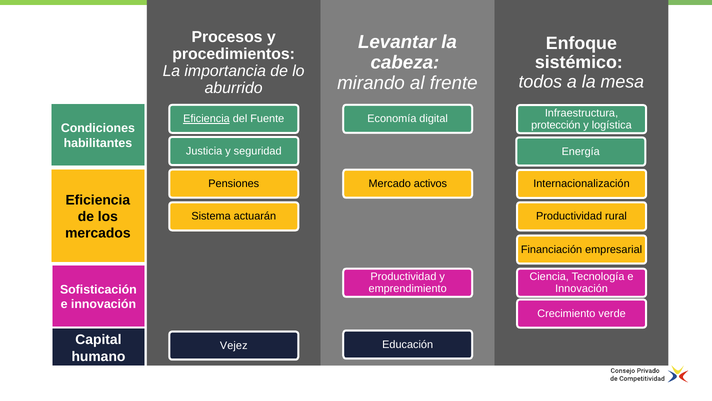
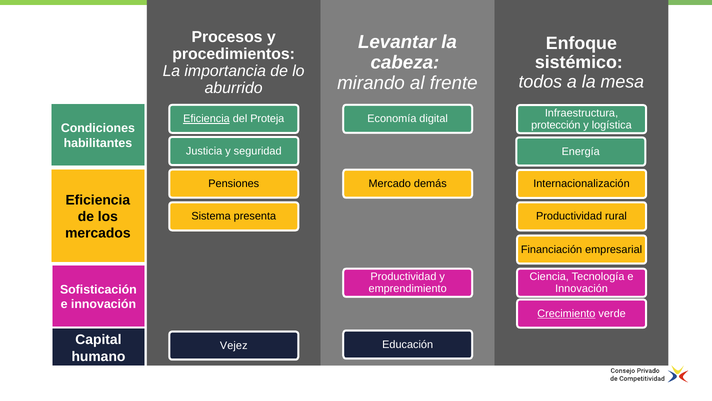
Fuente: Fuente -> Proteja
activos: activos -> demás
actuarán: actuarán -> presenta
Crecimiento underline: none -> present
